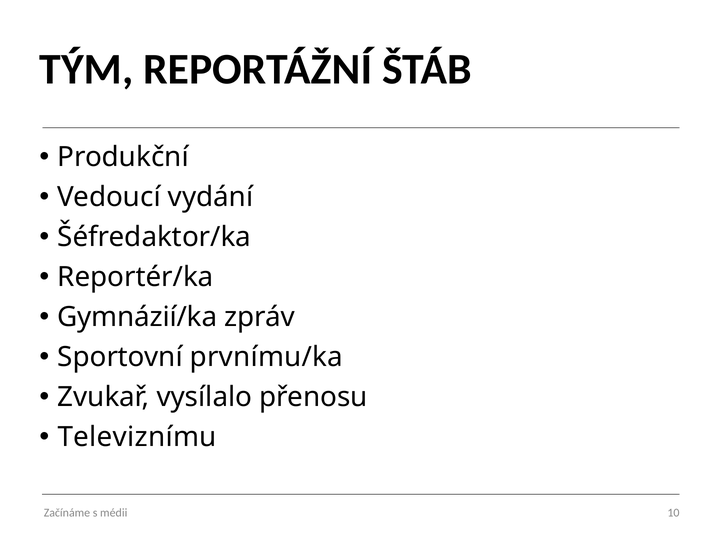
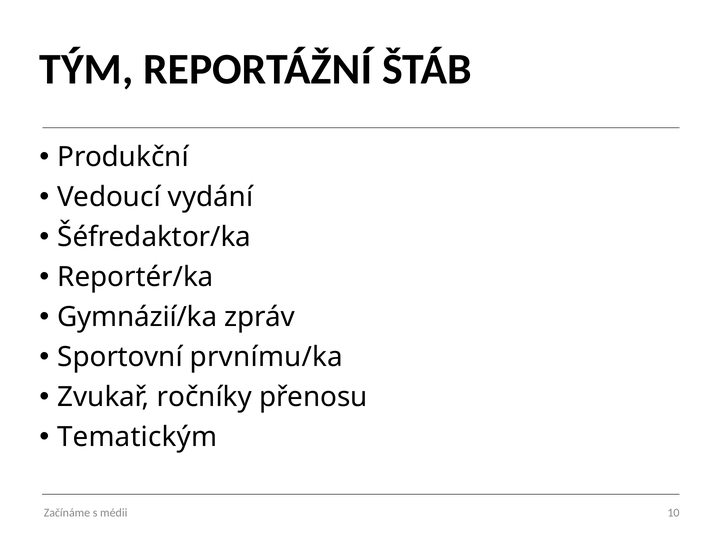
vysílalo: vysílalo -> ročníky
Televiznímu: Televiznímu -> Tematickým
